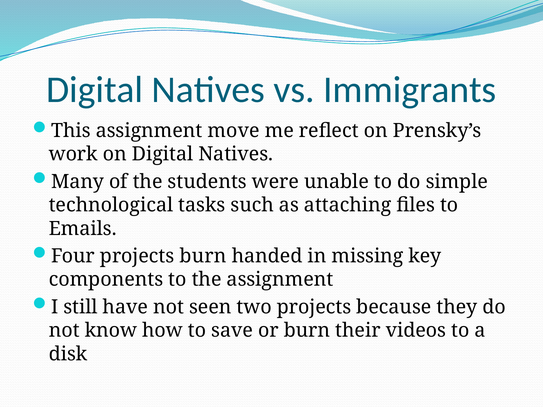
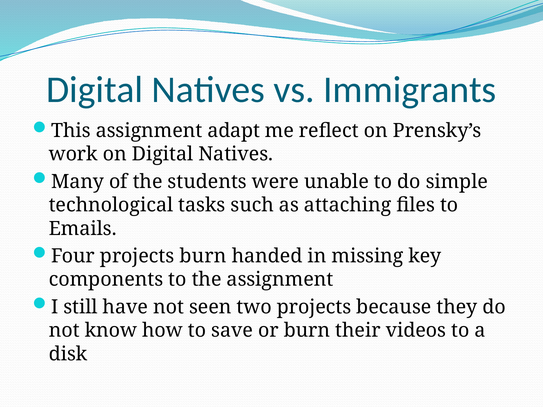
move: move -> adapt
